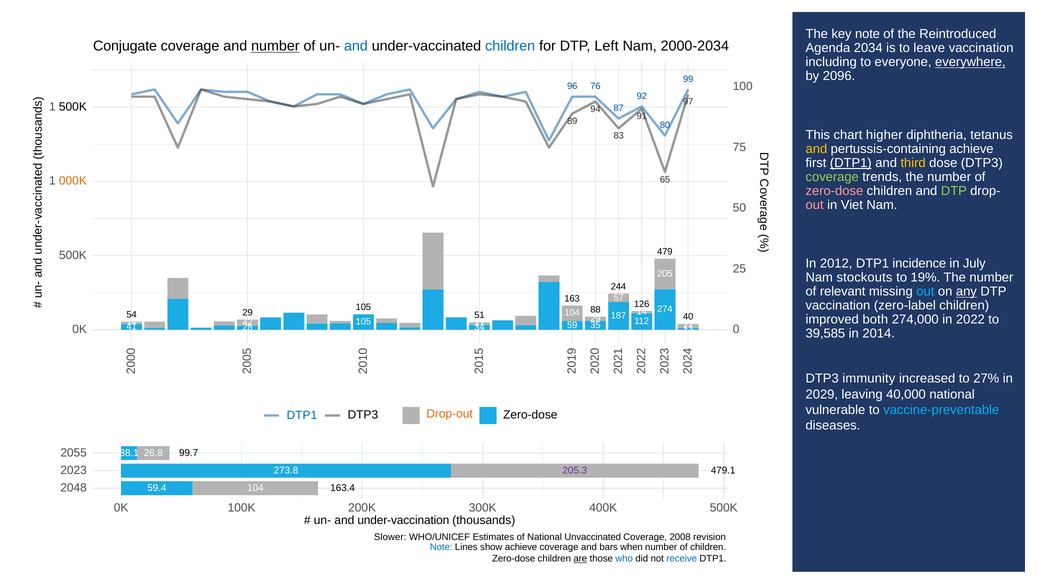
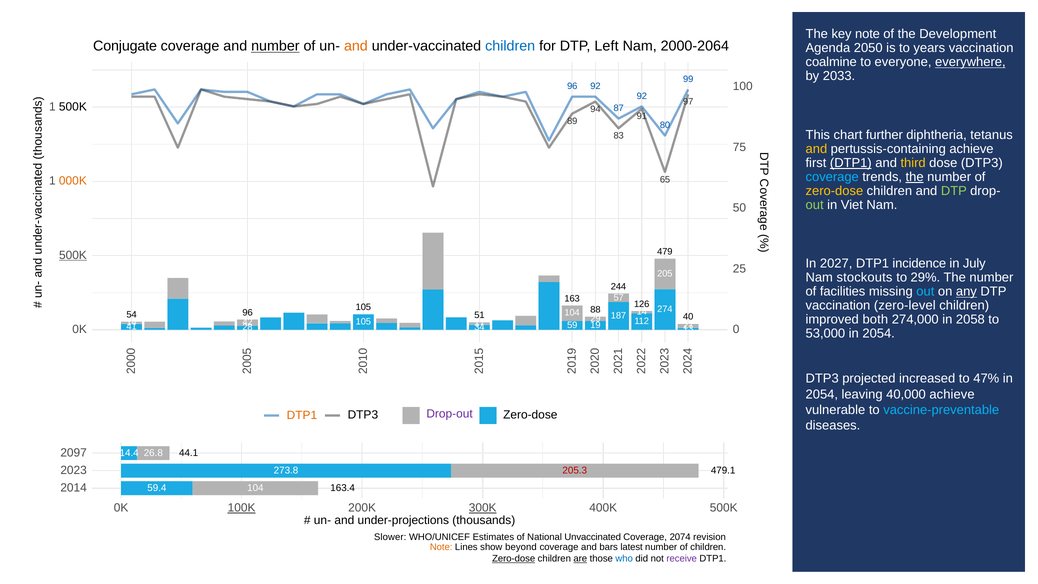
Reintroduced: Reintroduced -> Development
and at (356, 46) colour: blue -> orange
2000-2034: 2000-2034 -> 2000-2064
2034: 2034 -> 2050
leave: leave -> years
including: including -> coalmine
2096: 2096 -> 2033
96 76: 76 -> 92
higher: higher -> further
coverage at (832, 177) colour: light green -> light blue
the at (915, 177) underline: none -> present
zero-dose at (834, 191) colour: pink -> yellow
out at (815, 205) colour: pink -> light green
500K at (73, 255) underline: none -> present
2012: 2012 -> 2027
19%: 19% -> 29%
relevant: relevant -> facilities
zero-label: zero-label -> zero-level
54 29: 29 -> 96
2022: 2022 -> 2058
35: 35 -> 19
39,585: 39,585 -> 53,000
2014 at (879, 334): 2014 -> 2054
immunity: immunity -> projected
27%: 27% -> 47%
2029 at (822, 394): 2029 -> 2054
40,000 national: national -> achieve
DTP1 at (302, 415) colour: blue -> orange
Drop-out colour: orange -> purple
2055: 2055 -> 2097
88.1: 88.1 -> 14.4
99.7: 99.7 -> 44.1
205.3 colour: purple -> red
2048: 2048 -> 2014
100K underline: none -> present
300K underline: none -> present
under-vaccination: under-vaccination -> under-projections
2008: 2008 -> 2074
Note at (441, 547) colour: blue -> orange
show achieve: achieve -> beyond
when: when -> latest
Zero-dose at (514, 558) underline: none -> present
receive colour: blue -> purple
